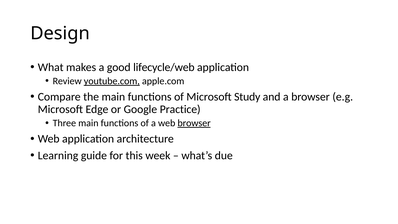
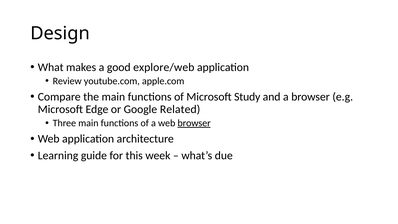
lifecycle/web: lifecycle/web -> explore/web
youtube.com underline: present -> none
Practice: Practice -> Related
